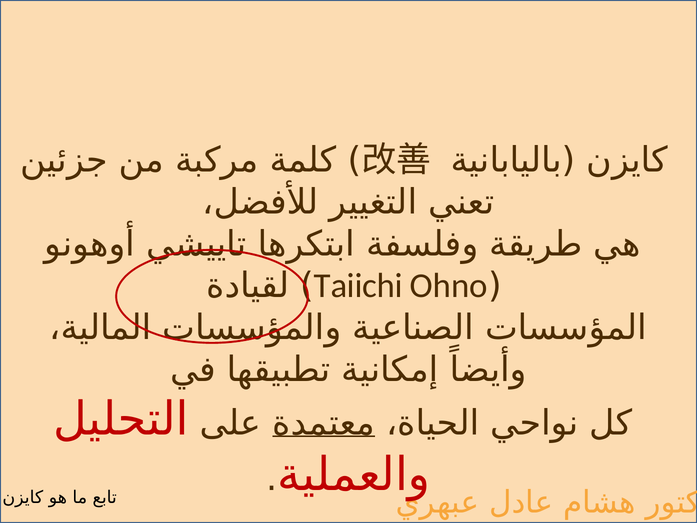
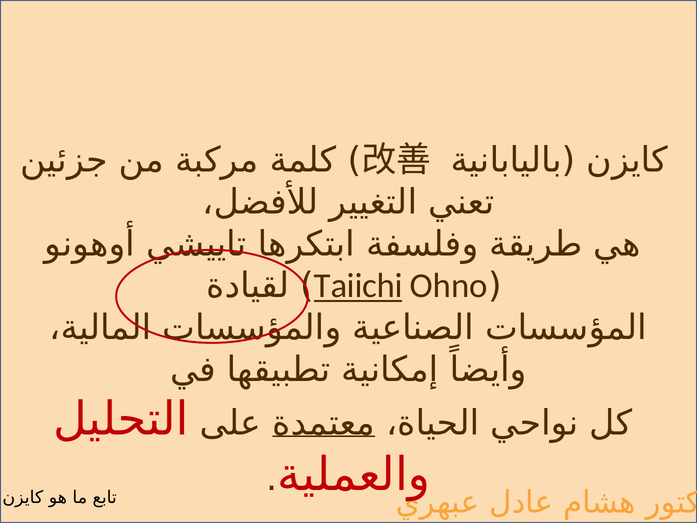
Taiichi underline: none -> present
